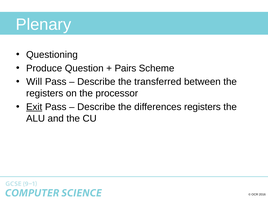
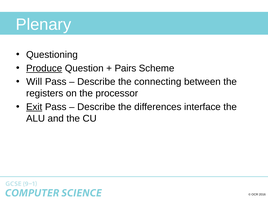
Produce underline: none -> present
transferred: transferred -> connecting
differences registers: registers -> interface
